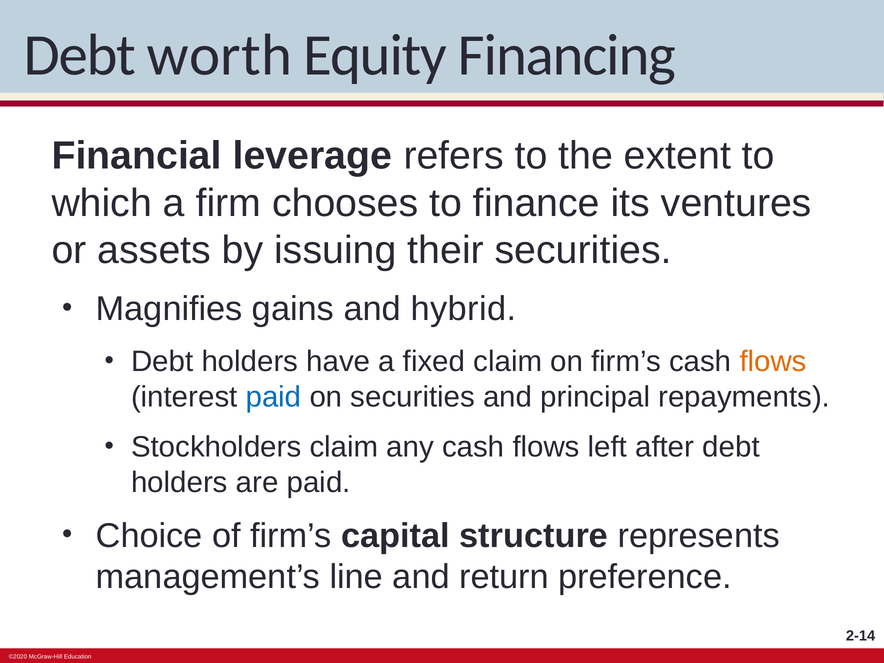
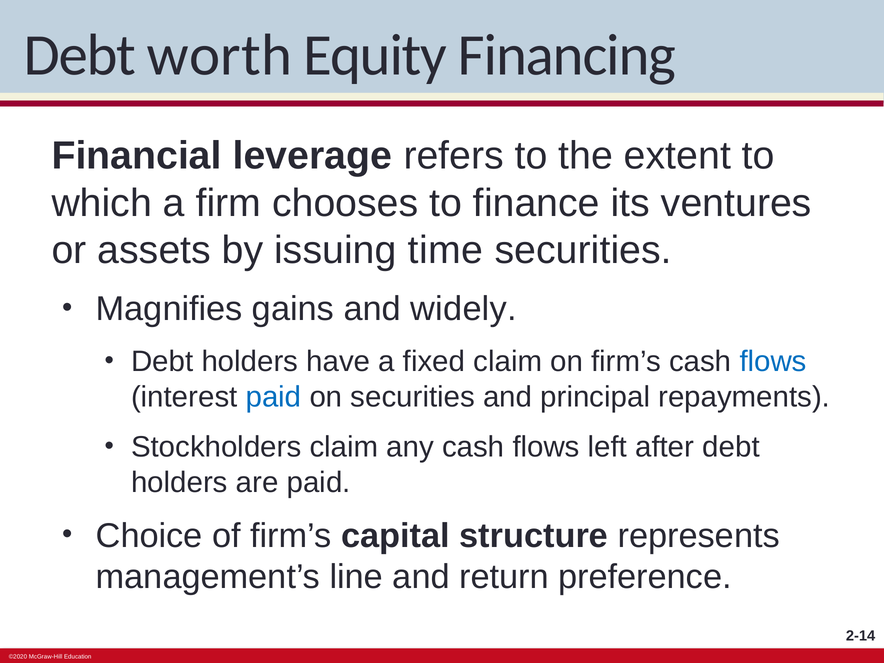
their: their -> time
hybrid: hybrid -> widely
flows at (773, 362) colour: orange -> blue
